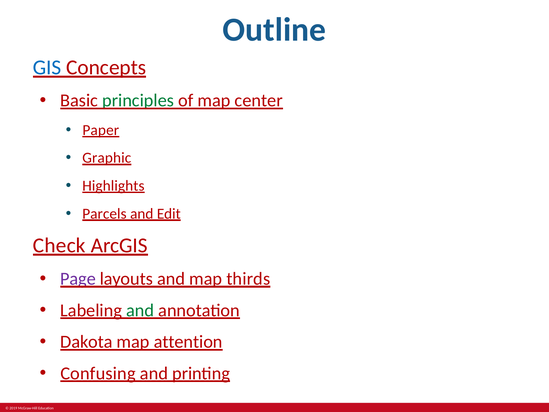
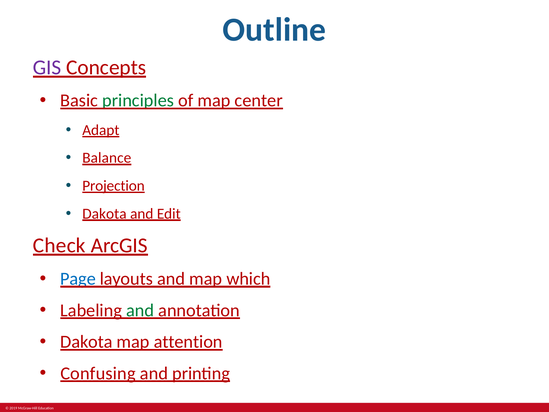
GIS colour: blue -> purple
Paper: Paper -> Adapt
Graphic: Graphic -> Balance
Highlights: Highlights -> Projection
Parcels at (104, 214): Parcels -> Dakota
Page colour: purple -> blue
thirds: thirds -> which
